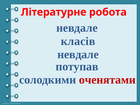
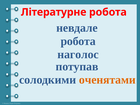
класів at (78, 41): класів -> робота
невдале at (78, 54): невдале -> наголос
оченятами colour: red -> orange
